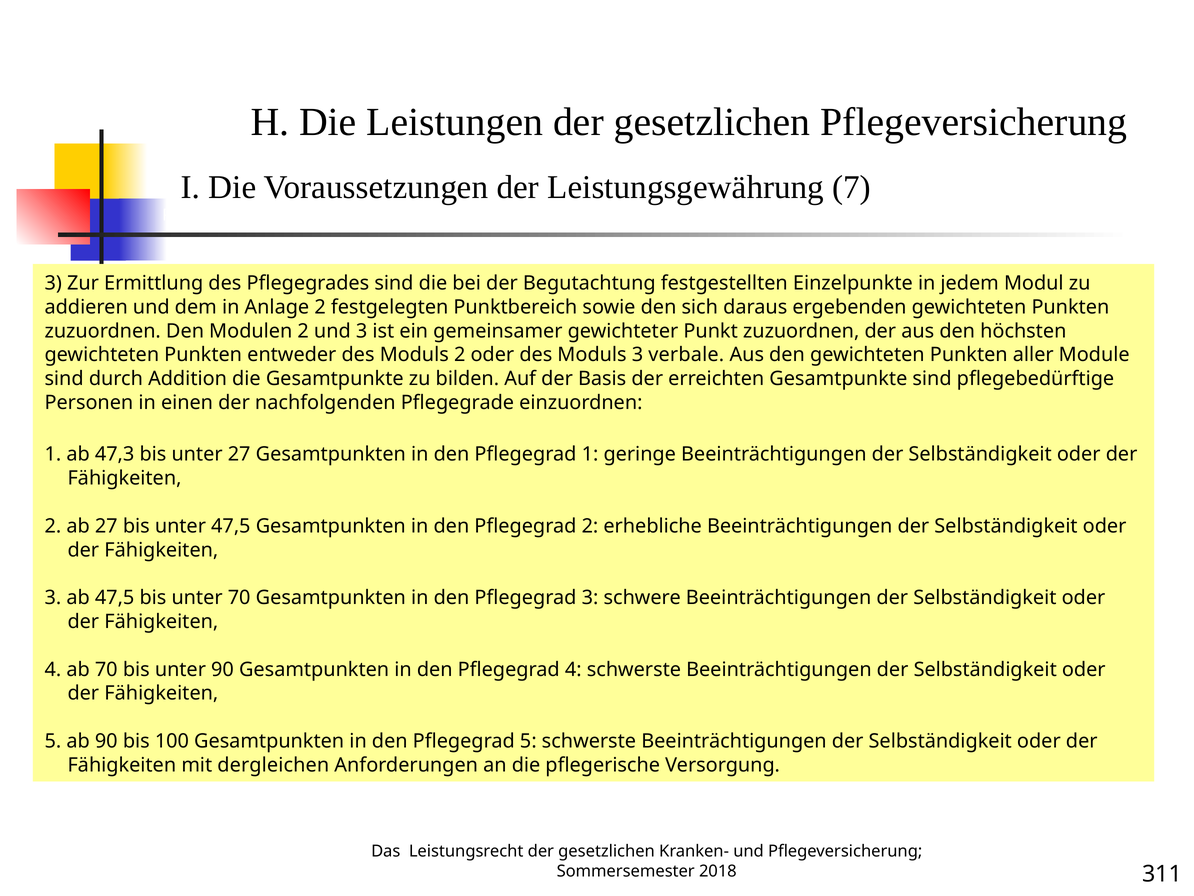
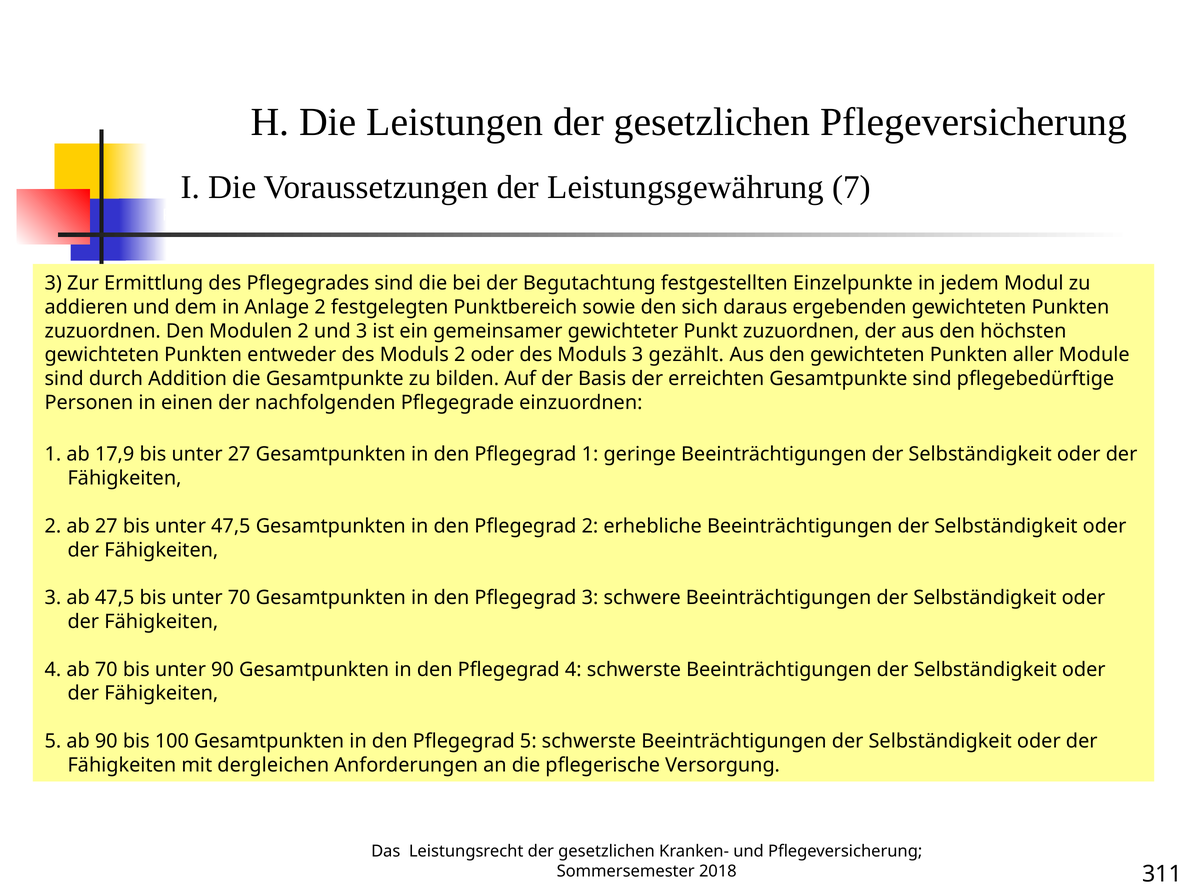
verbale: verbale -> gezählt
47,3: 47,3 -> 17,9
